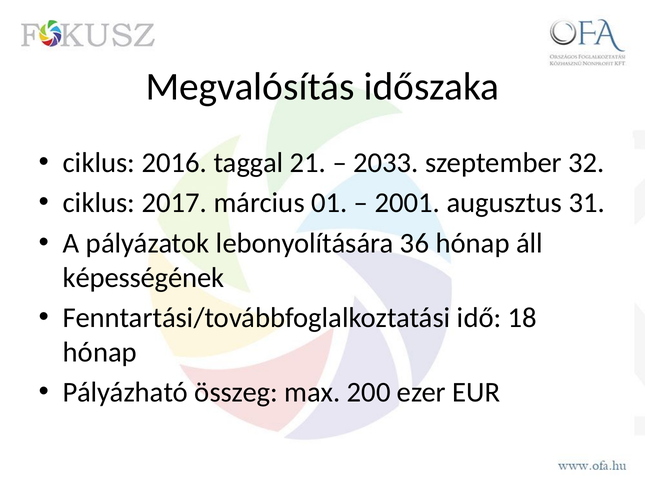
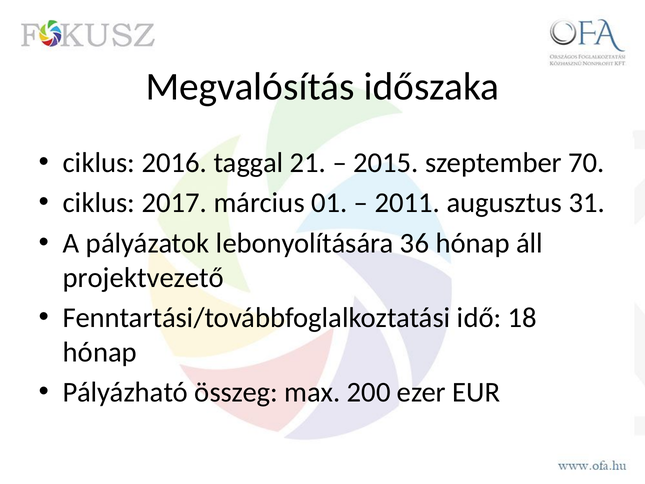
2033: 2033 -> 2015
32: 32 -> 70
2001: 2001 -> 2011
képességének: képességének -> projektvezető
